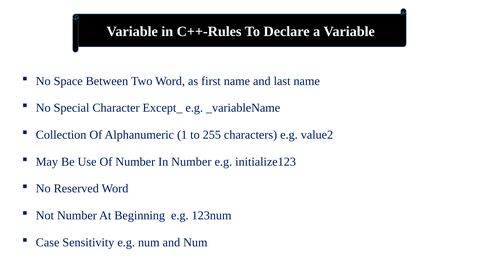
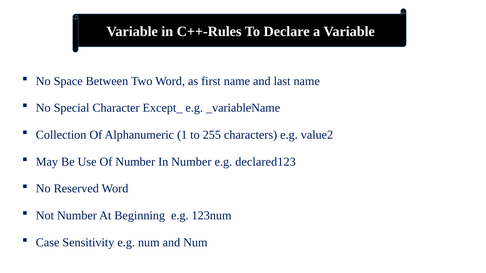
initialize123: initialize123 -> declared123
